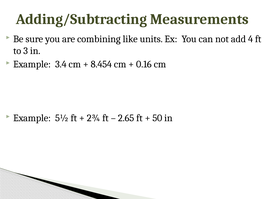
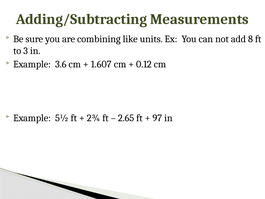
4: 4 -> 8
3.4: 3.4 -> 3.6
8.454: 8.454 -> 1.607
0.16: 0.16 -> 0.12
50: 50 -> 97
